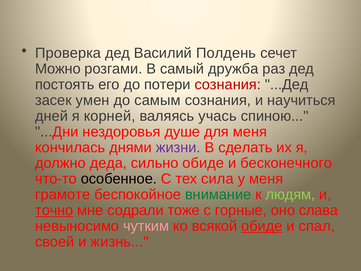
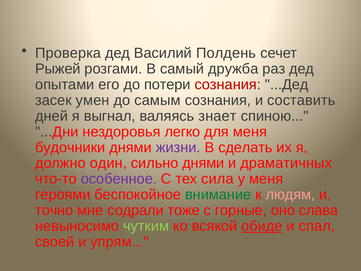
Можно: Можно -> Рыжей
постоять: постоять -> опытами
научиться: научиться -> составить
корней: корней -> выгнал
учась: учась -> знает
душе: душе -> легко
кончилась: кончилась -> будочники
деда: деда -> один
сильно обиде: обиде -> днями
бесконечного: бесконечного -> драматичных
особенное colour: black -> purple
грамоте: грамоте -> героями
людям colour: light green -> pink
точно underline: present -> none
чутким colour: pink -> light green
жизнь: жизнь -> упрям
